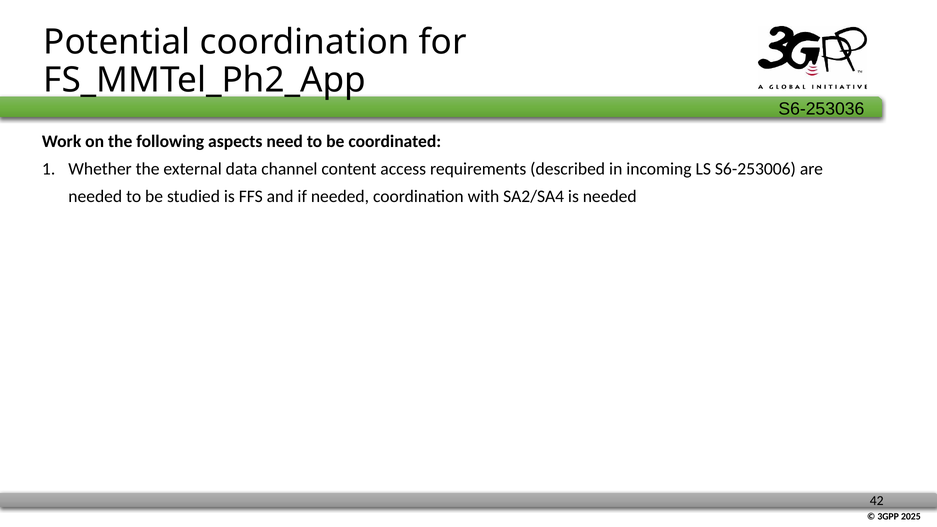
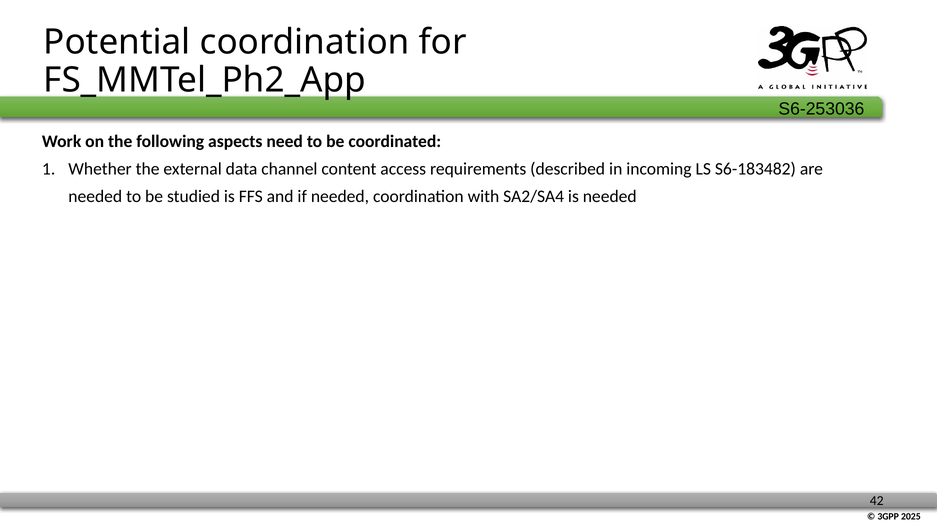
S6-253006: S6-253006 -> S6-183482
